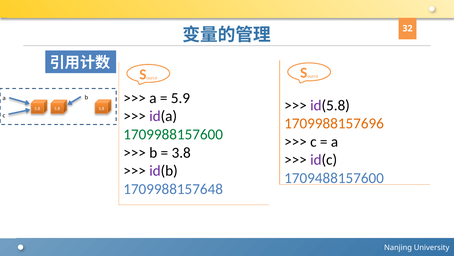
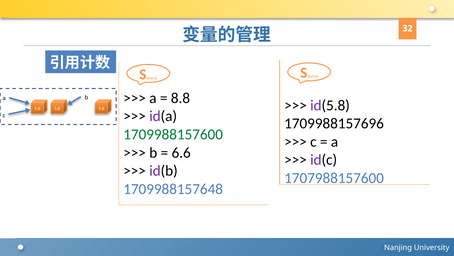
5.9: 5.9 -> 8.8
1709988157696 colour: orange -> black
3.8: 3.8 -> 6.6
1709488157600: 1709488157600 -> 1707988157600
